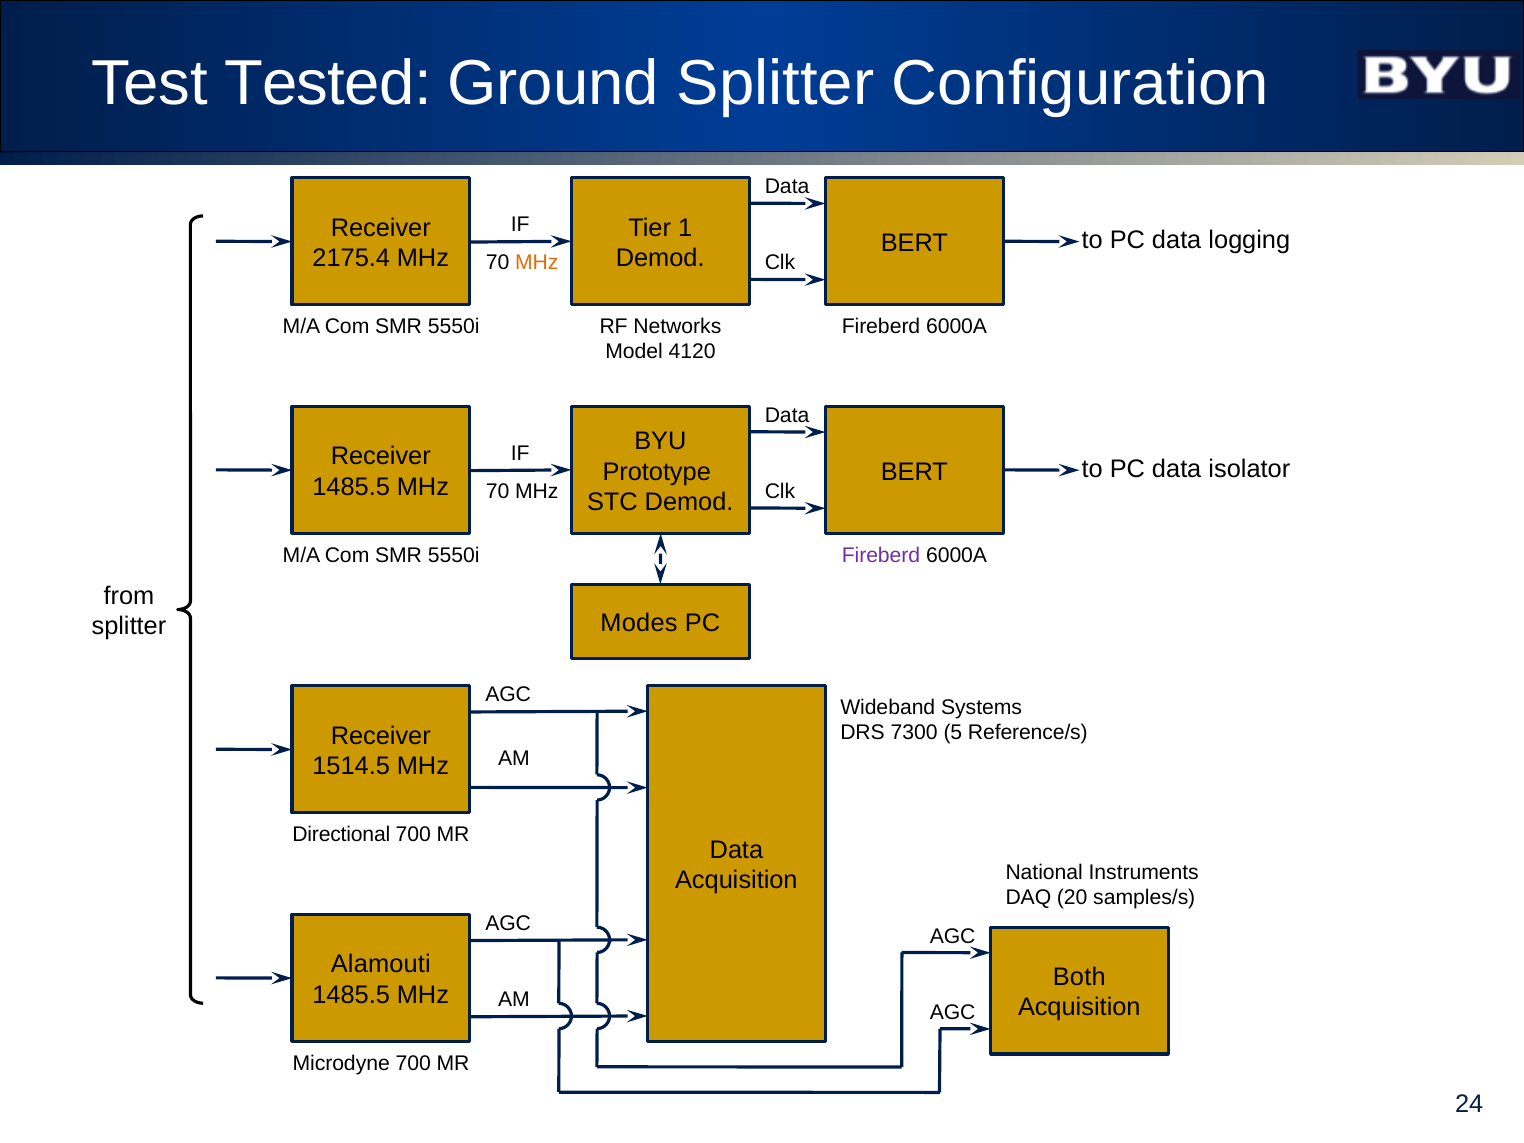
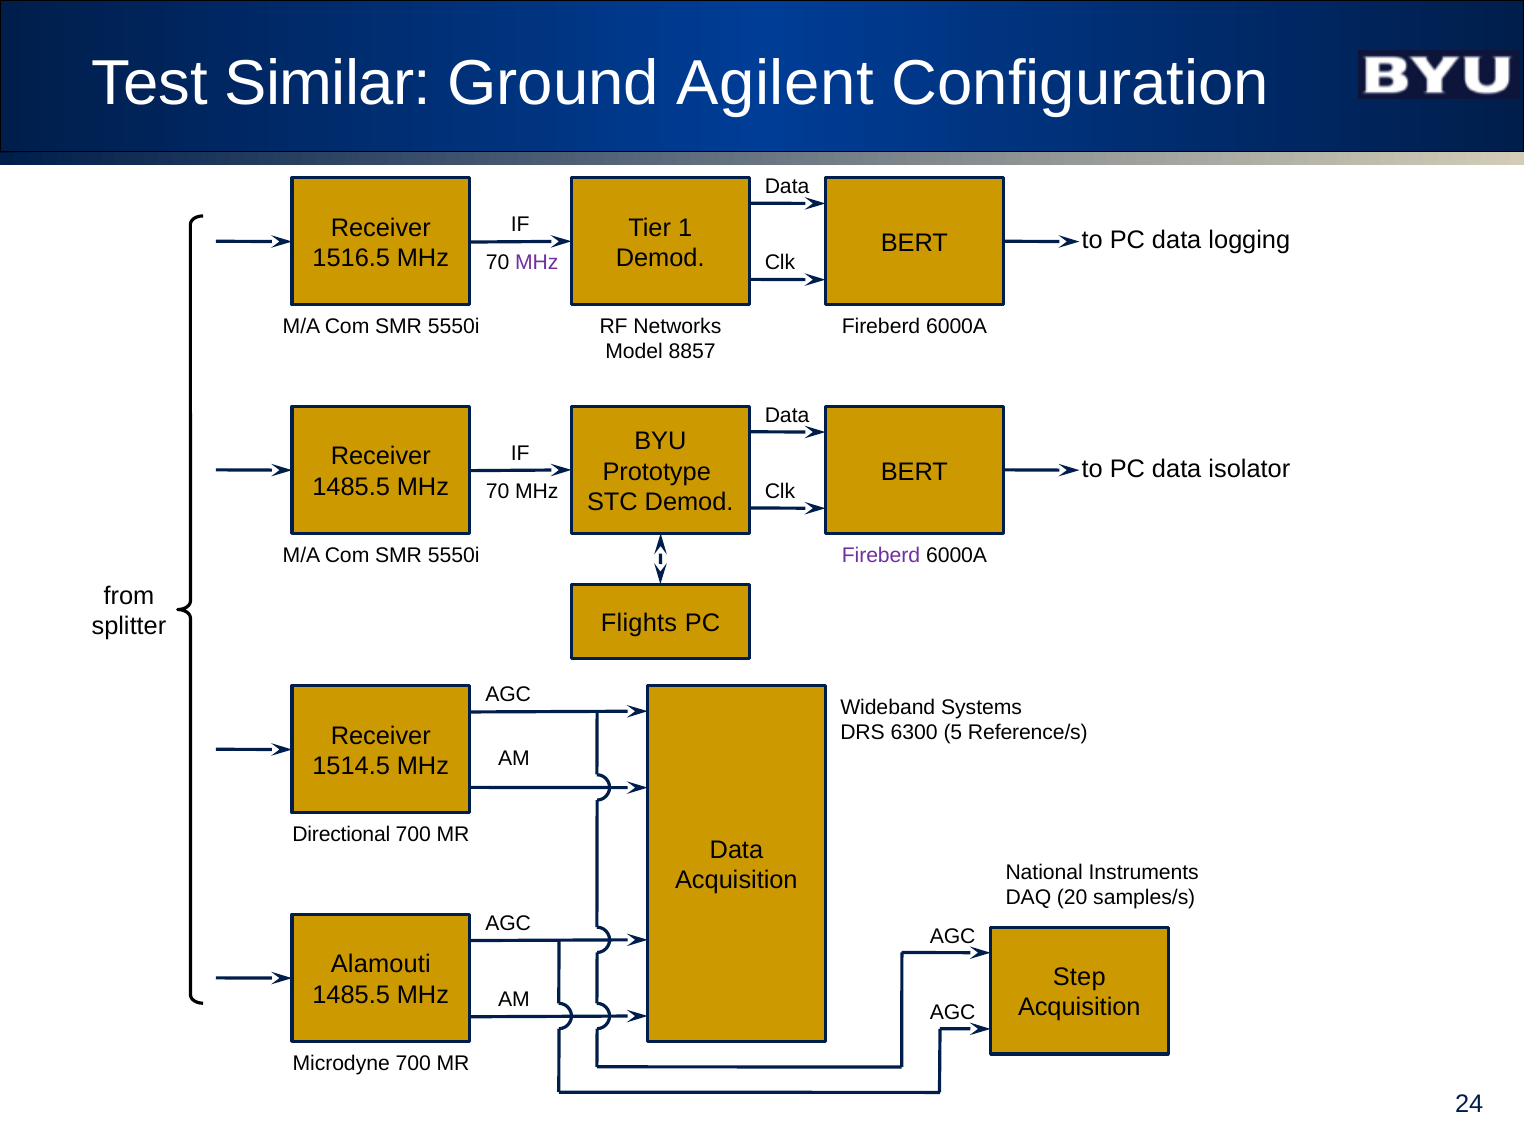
Tested: Tested -> Similar
Ground Splitter: Splitter -> Agilent
2175.4: 2175.4 -> 1516.5
MHz at (537, 263) colour: orange -> purple
4120: 4120 -> 8857
Modes: Modes -> Flights
7300: 7300 -> 6300
Both: Both -> Step
